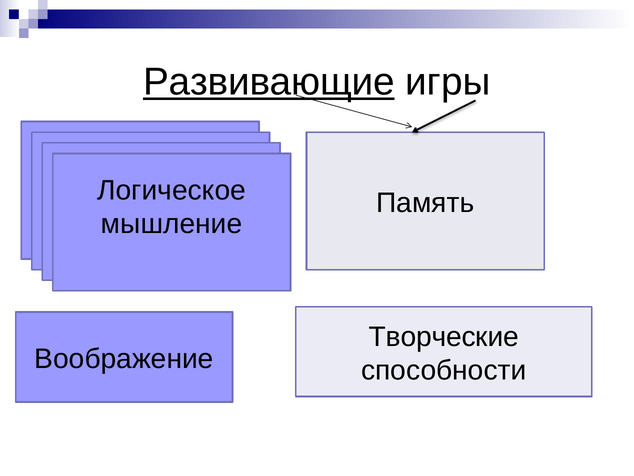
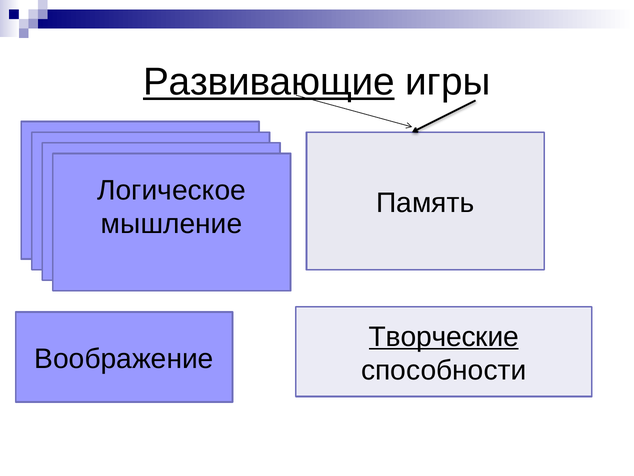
Творческие underline: none -> present
